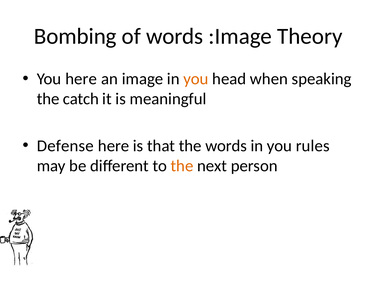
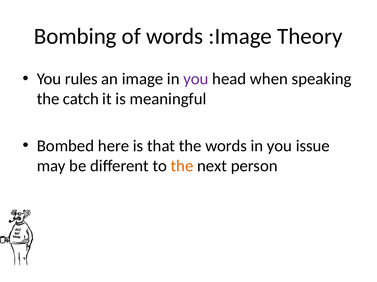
You here: here -> rules
you at (196, 79) colour: orange -> purple
Defense: Defense -> Bombed
rules: rules -> issue
